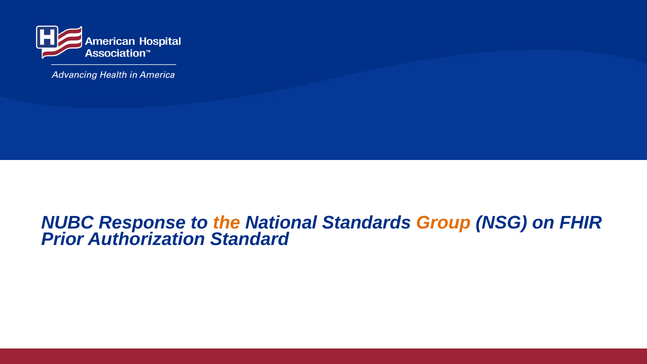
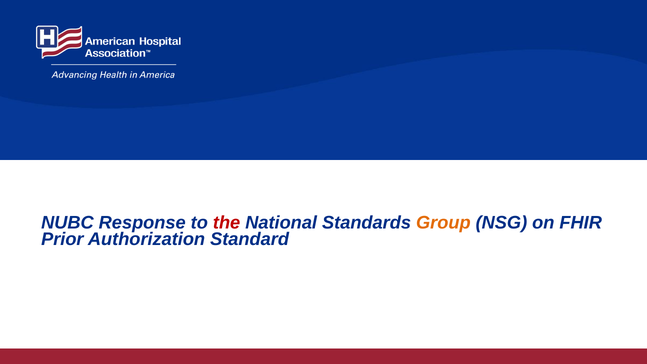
the colour: orange -> red
